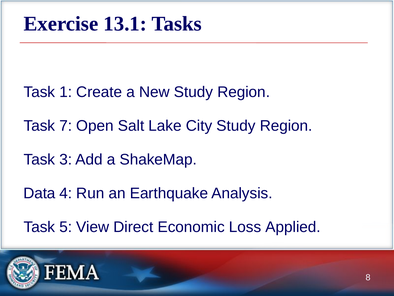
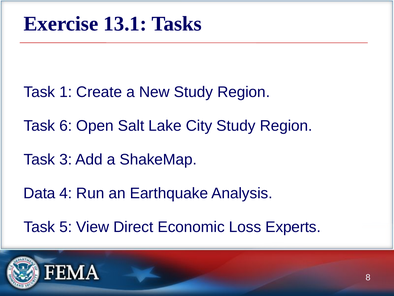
7: 7 -> 6
Applied: Applied -> Experts
